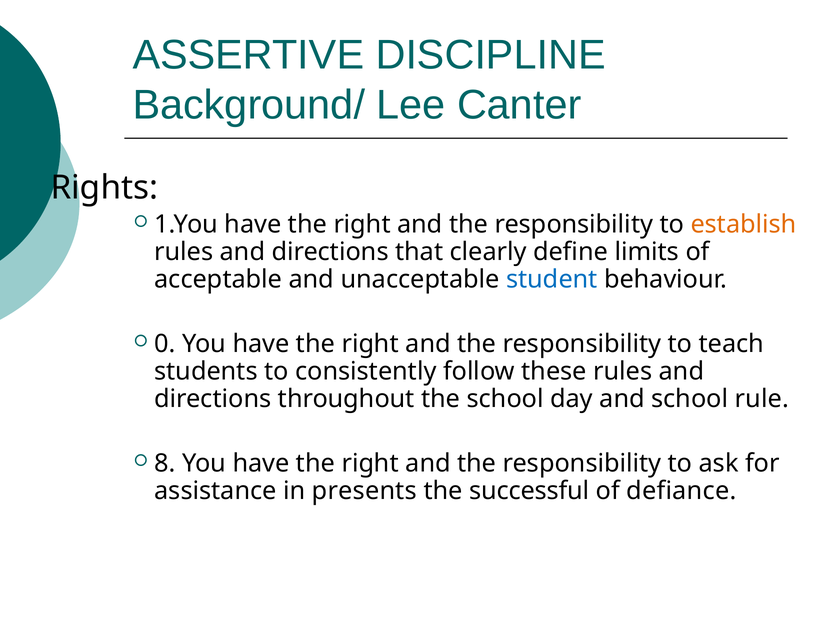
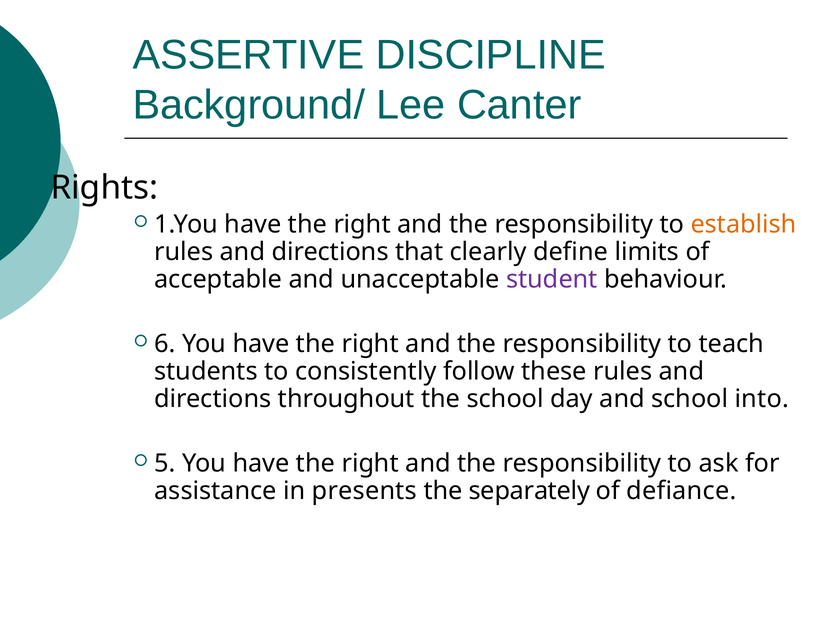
student colour: blue -> purple
0: 0 -> 6
rule: rule -> into
8: 8 -> 5
successful: successful -> separately
